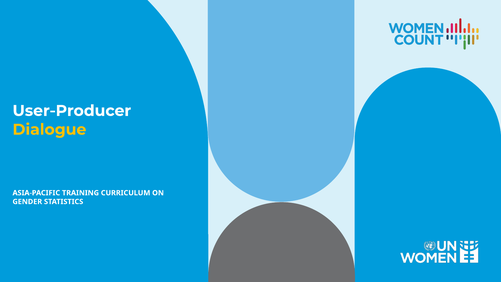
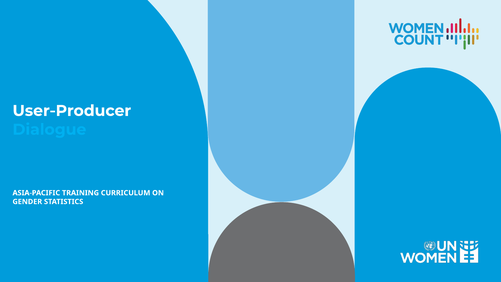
Dialogue colour: yellow -> light blue
